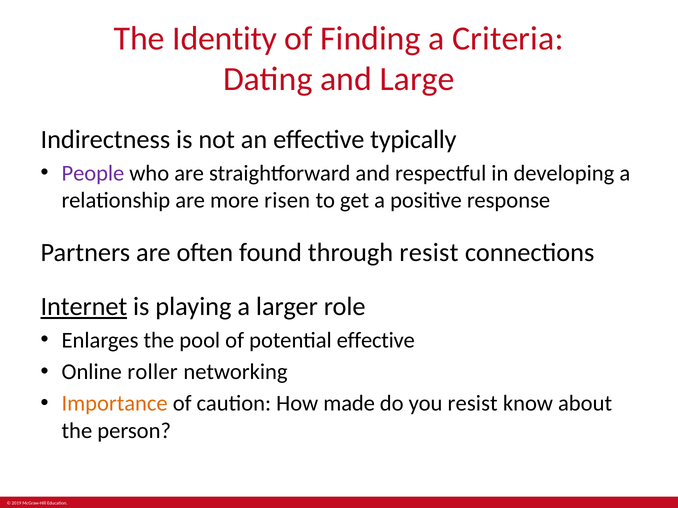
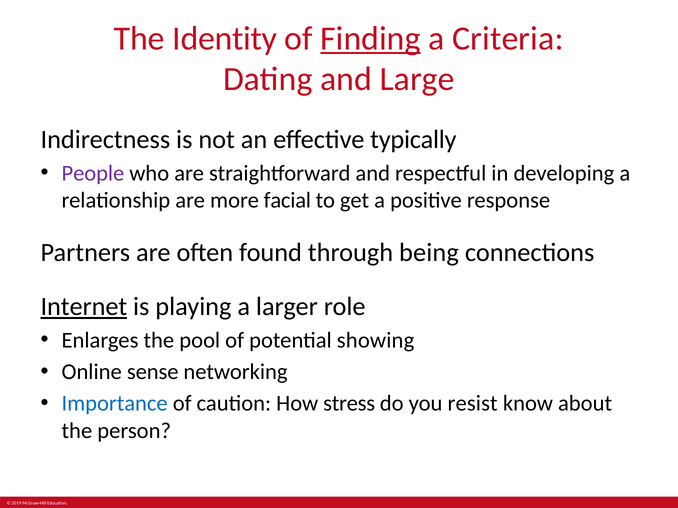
Finding underline: none -> present
risen: risen -> facial
through resist: resist -> being
potential effective: effective -> showing
roller: roller -> sense
Importance colour: orange -> blue
made: made -> stress
